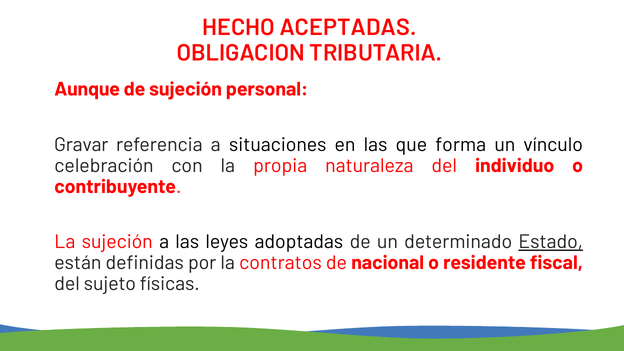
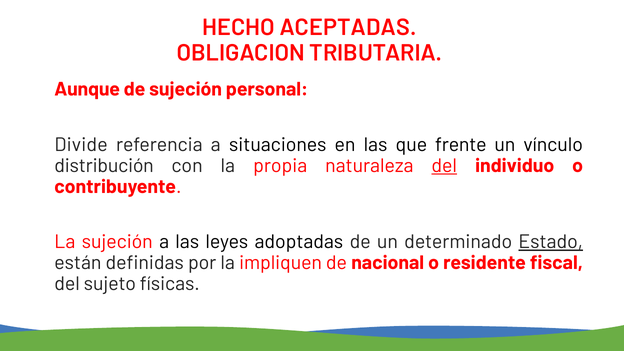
Gravar: Gravar -> Divide
forma: forma -> frente
celebración: celebración -> distribución
del at (444, 166) underline: none -> present
contratos: contratos -> impliquen
